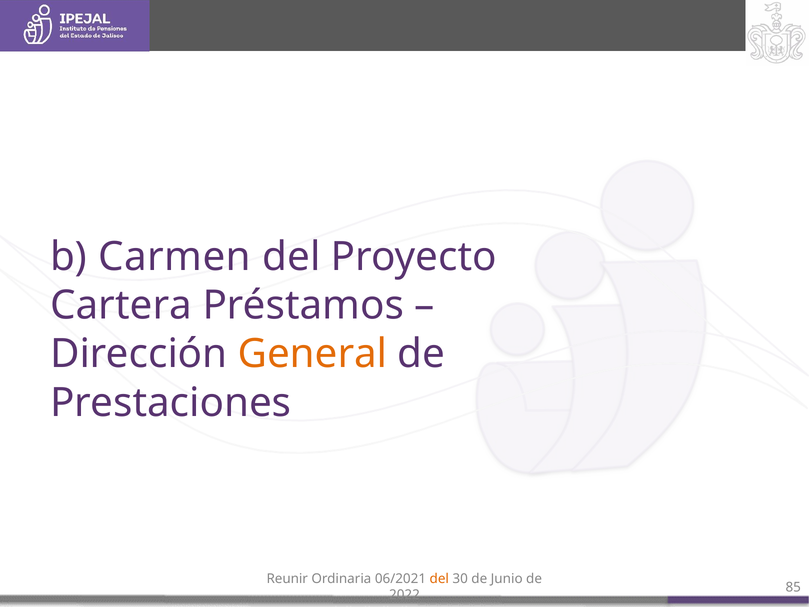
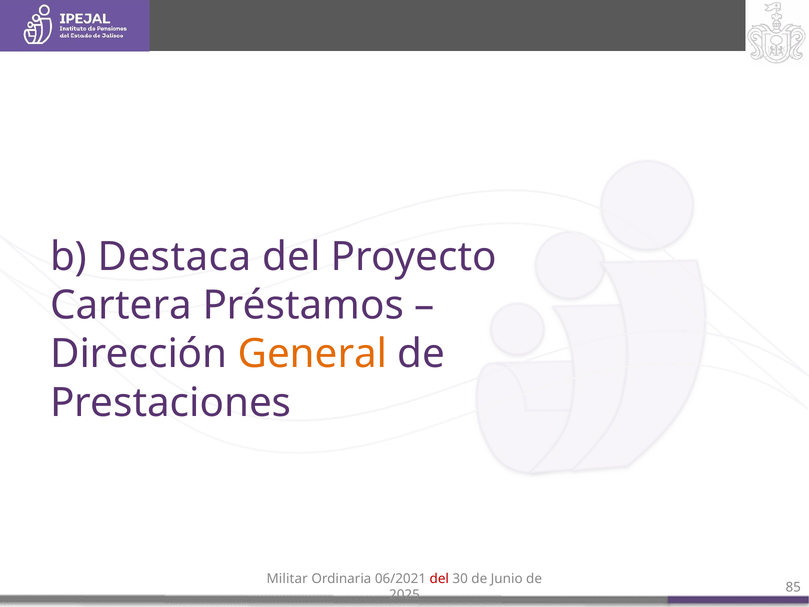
Carmen: Carmen -> Destaca
Reunir: Reunir -> Militar
del at (439, 579) colour: orange -> red
2022: 2022 -> 2025
